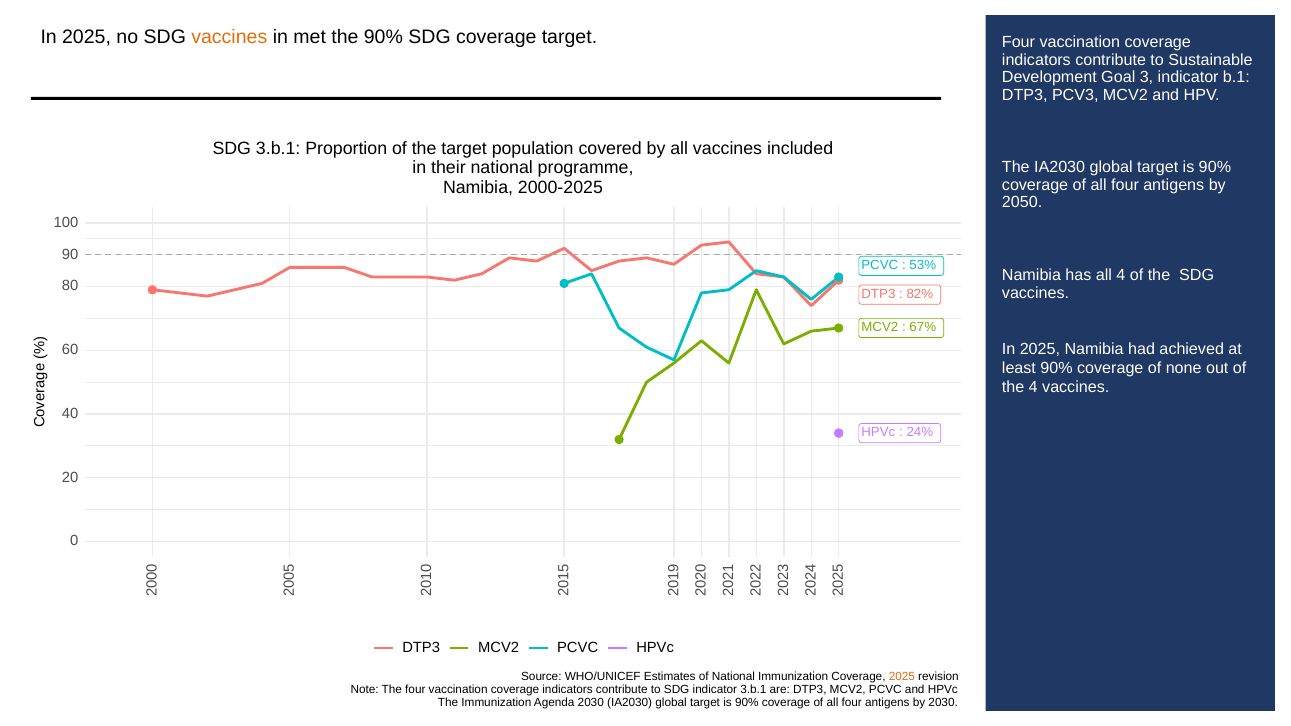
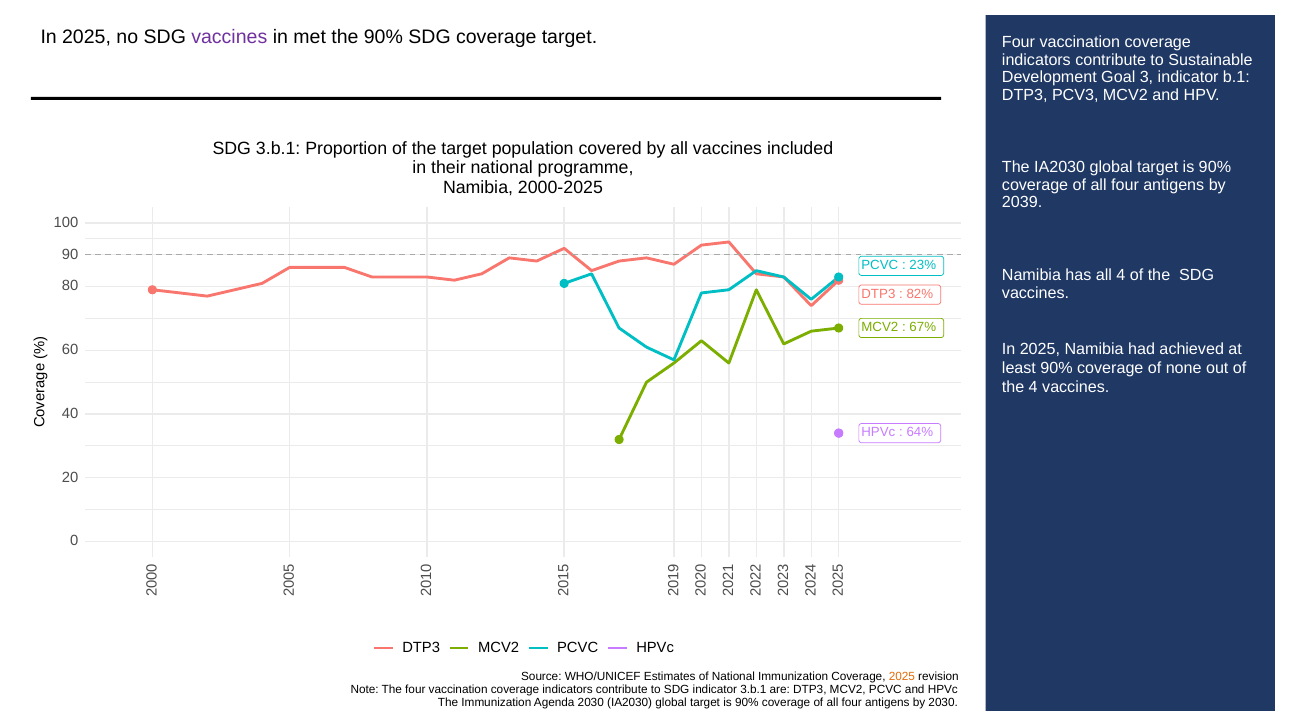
vaccines at (229, 37) colour: orange -> purple
2050: 2050 -> 2039
53%: 53% -> 23%
24%: 24% -> 64%
